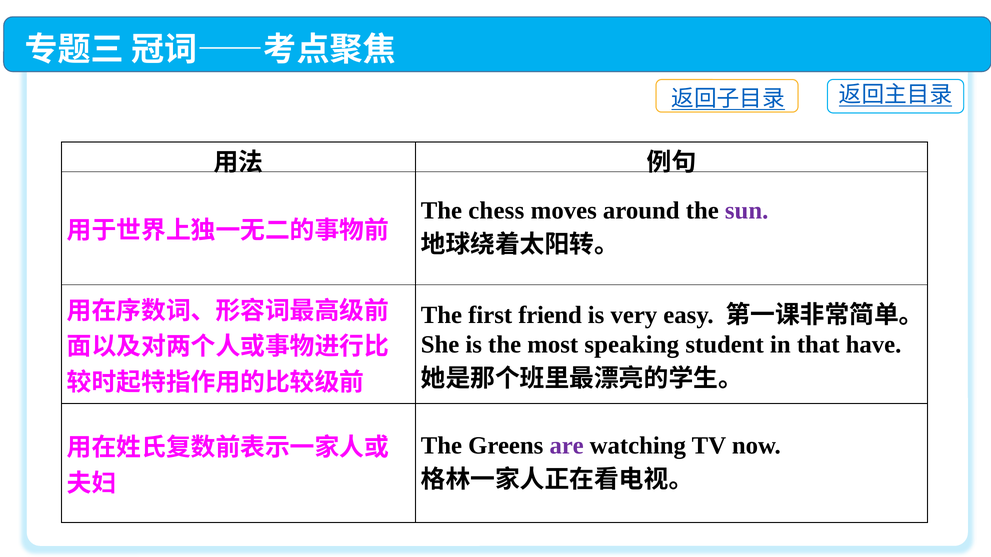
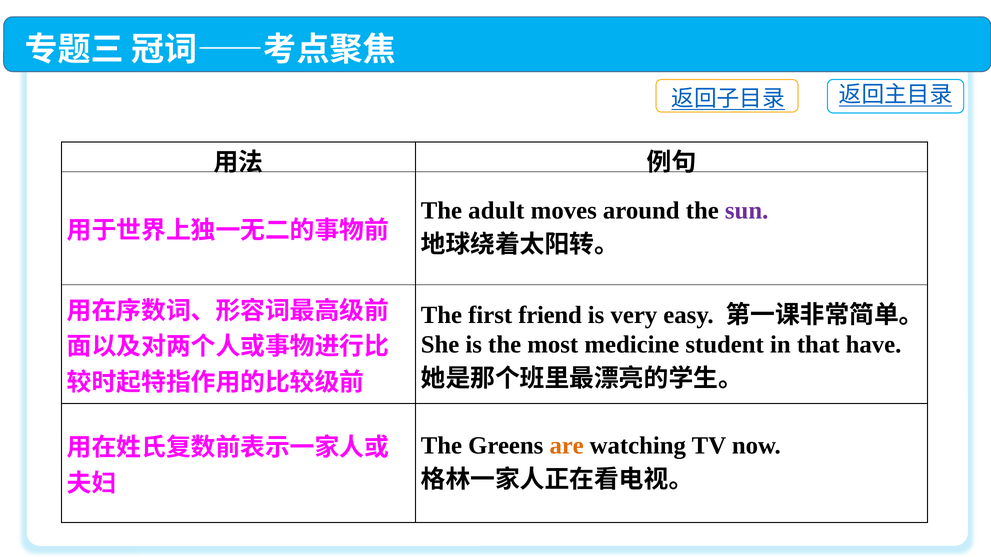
chess: chess -> adult
speaking: speaking -> medicine
are colour: purple -> orange
